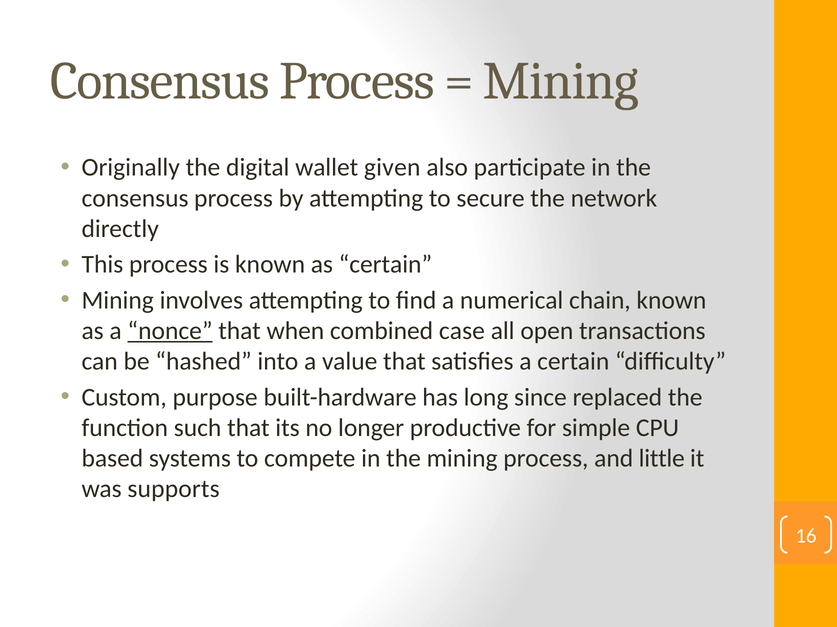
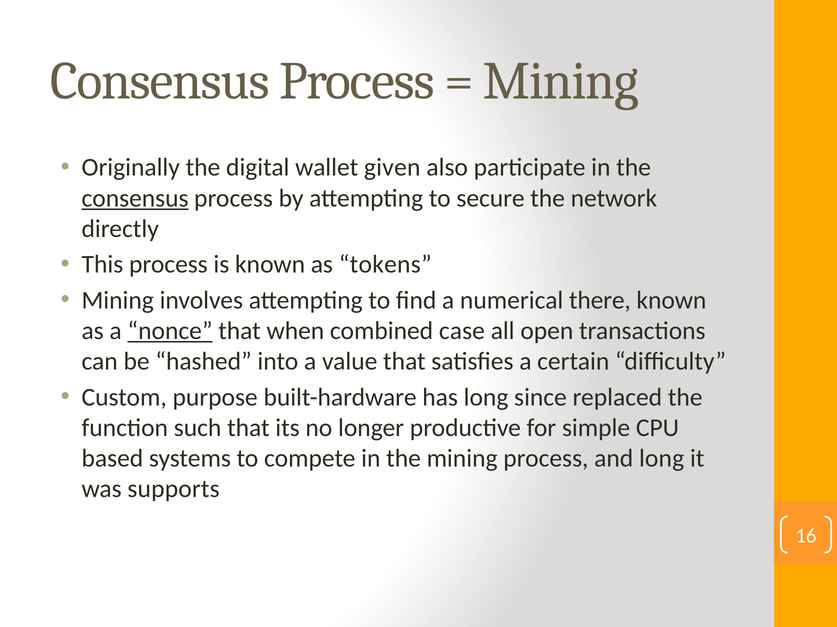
consensus at (135, 198) underline: none -> present
as certain: certain -> tokens
chain: chain -> there
and little: little -> long
